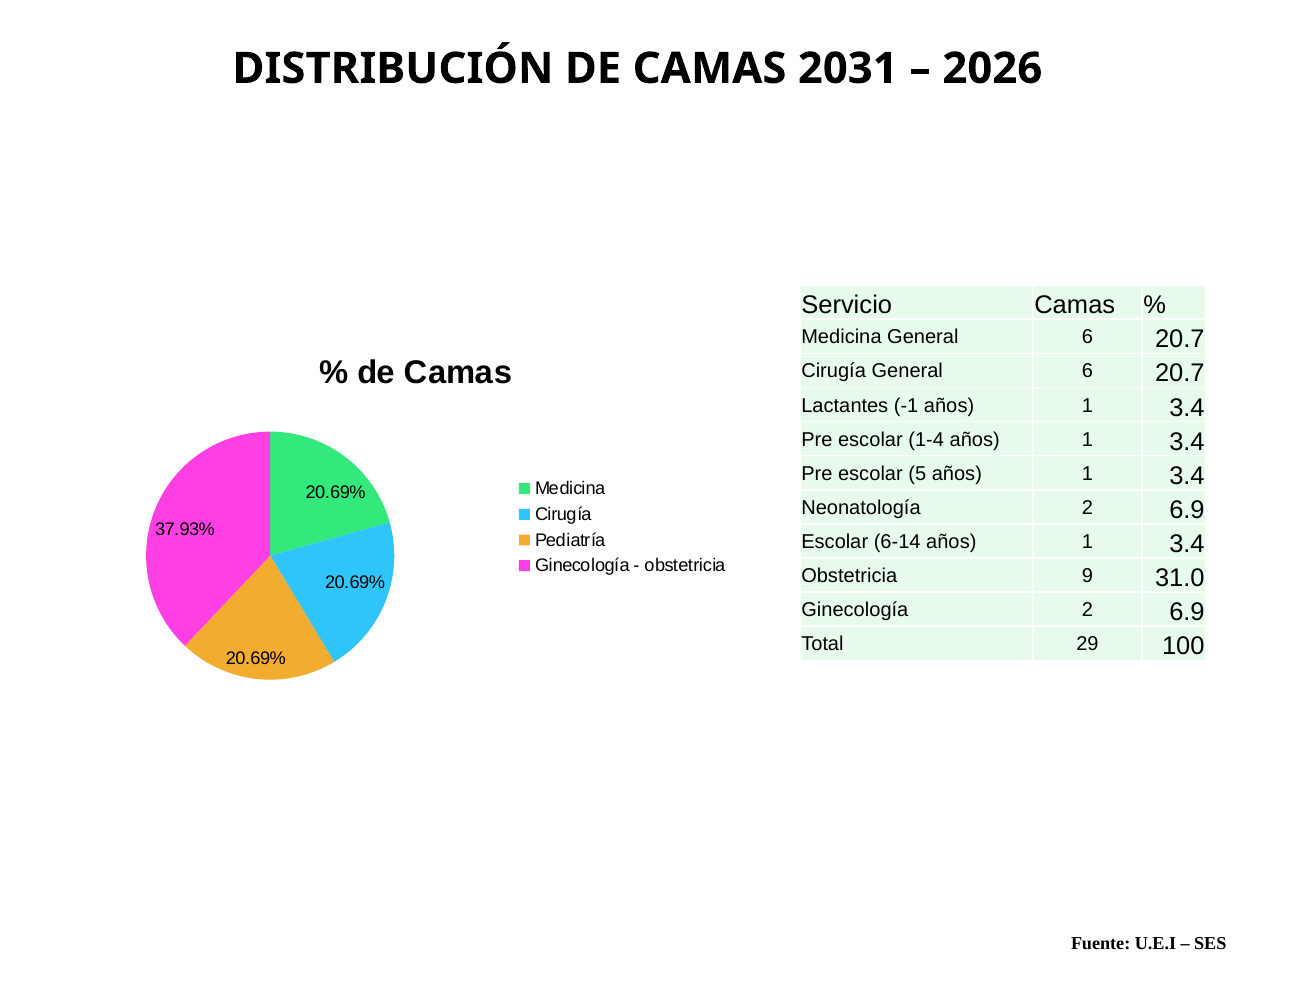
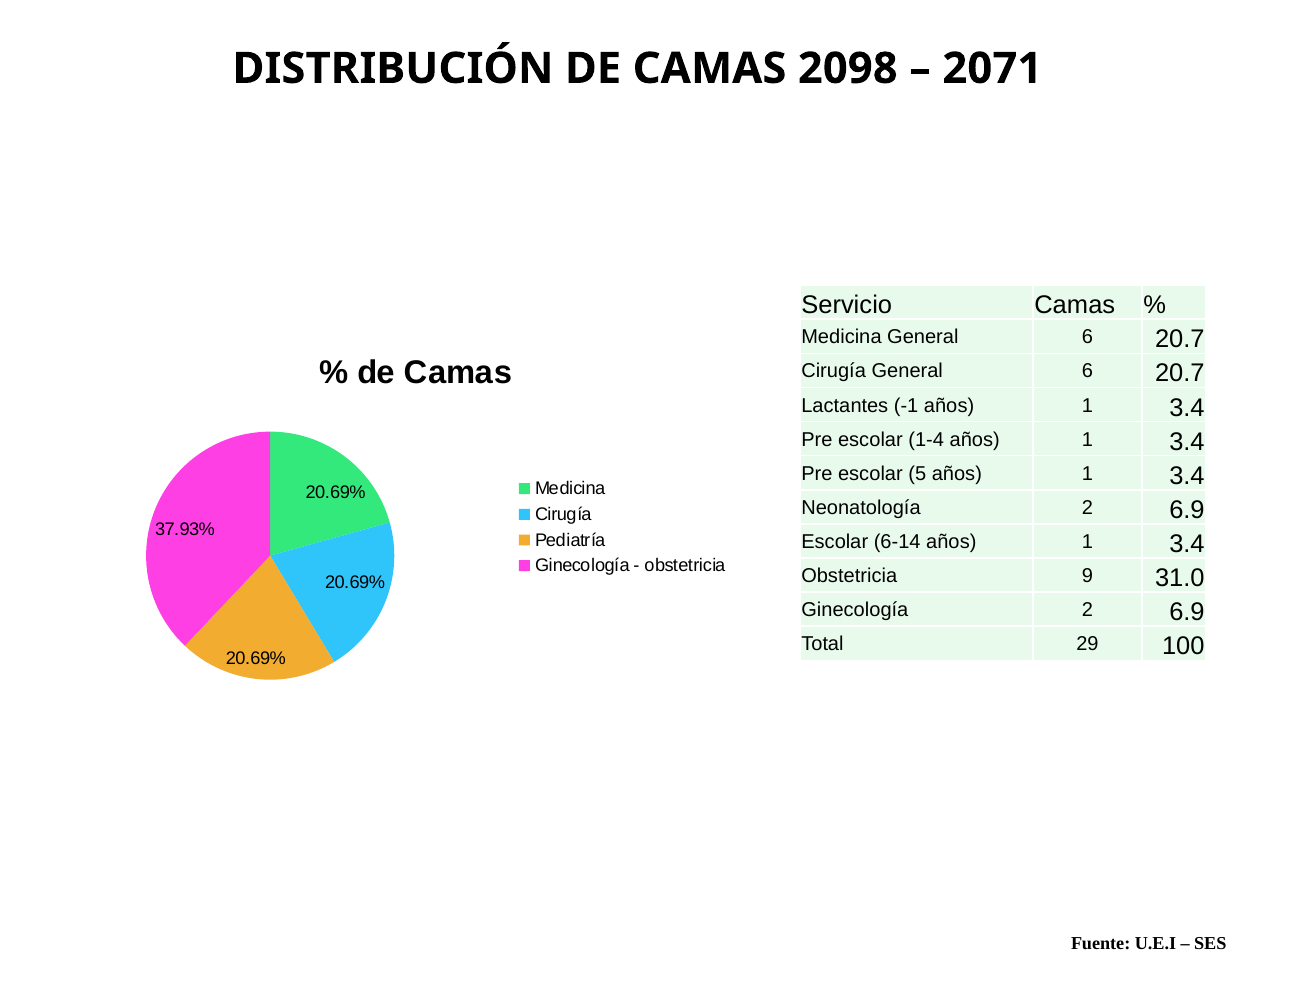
2031: 2031 -> 2098
2026: 2026 -> 2071
